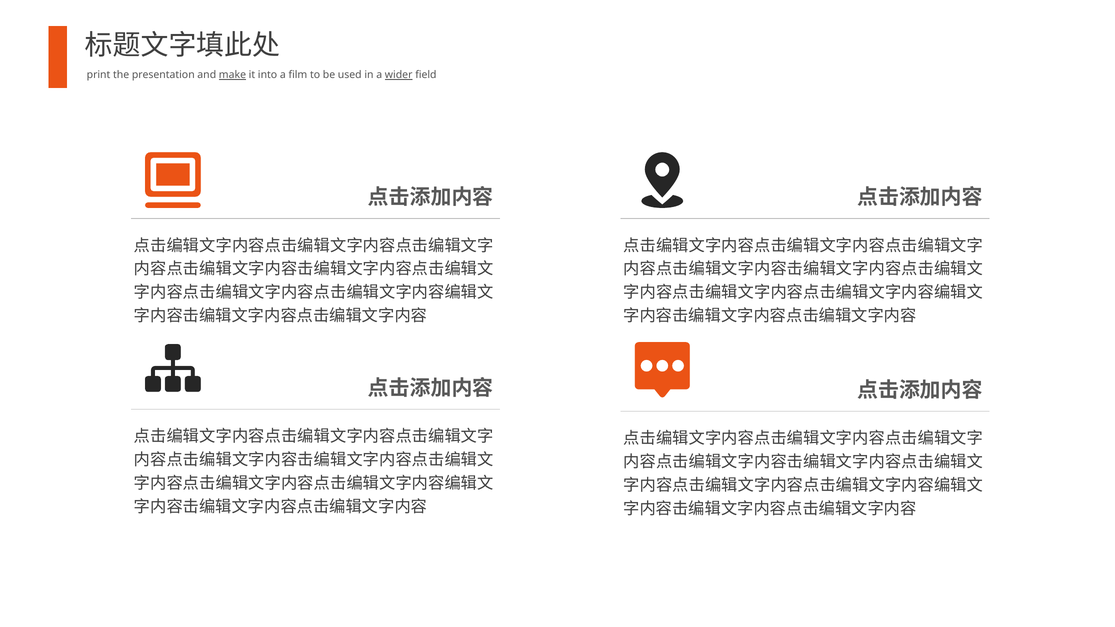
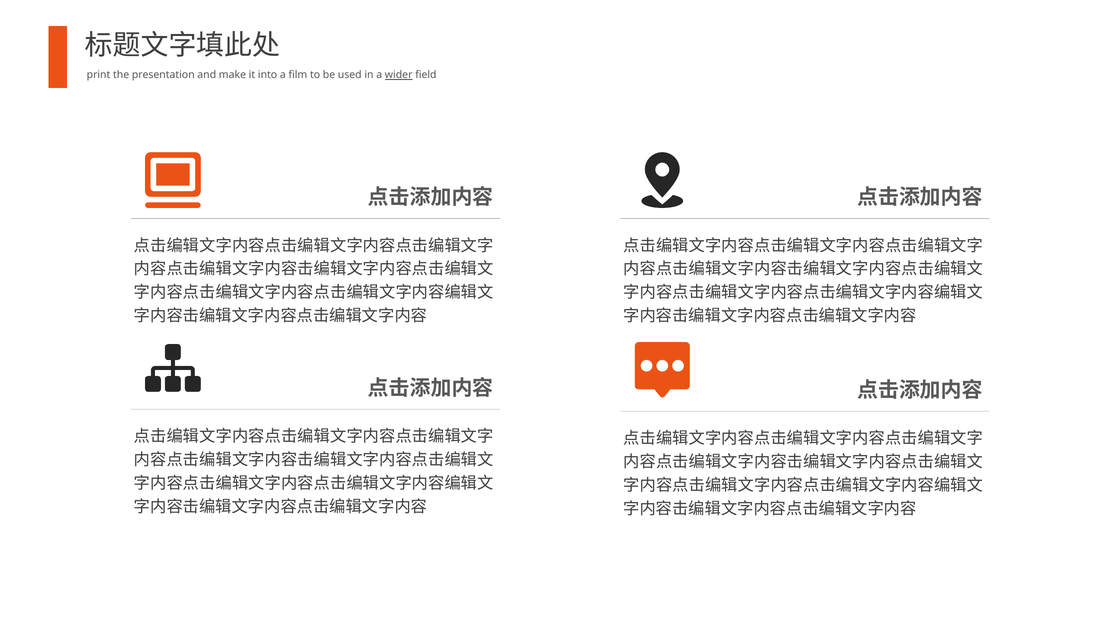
make underline: present -> none
